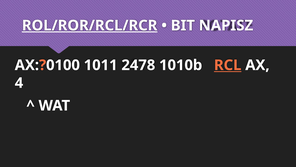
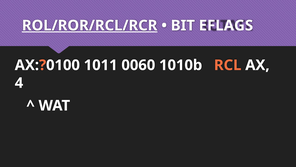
NAPISZ: NAPISZ -> EFLAGS
2478: 2478 -> 0060
RCL underline: present -> none
